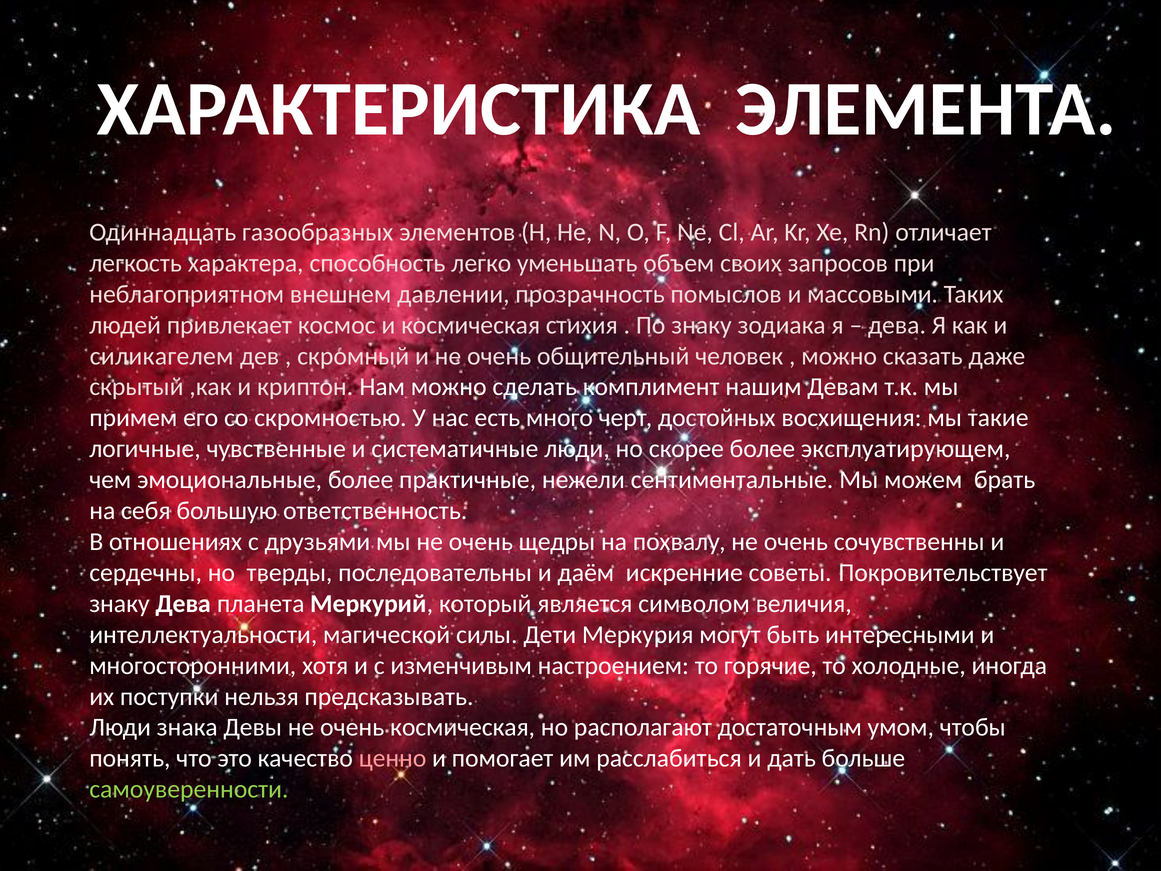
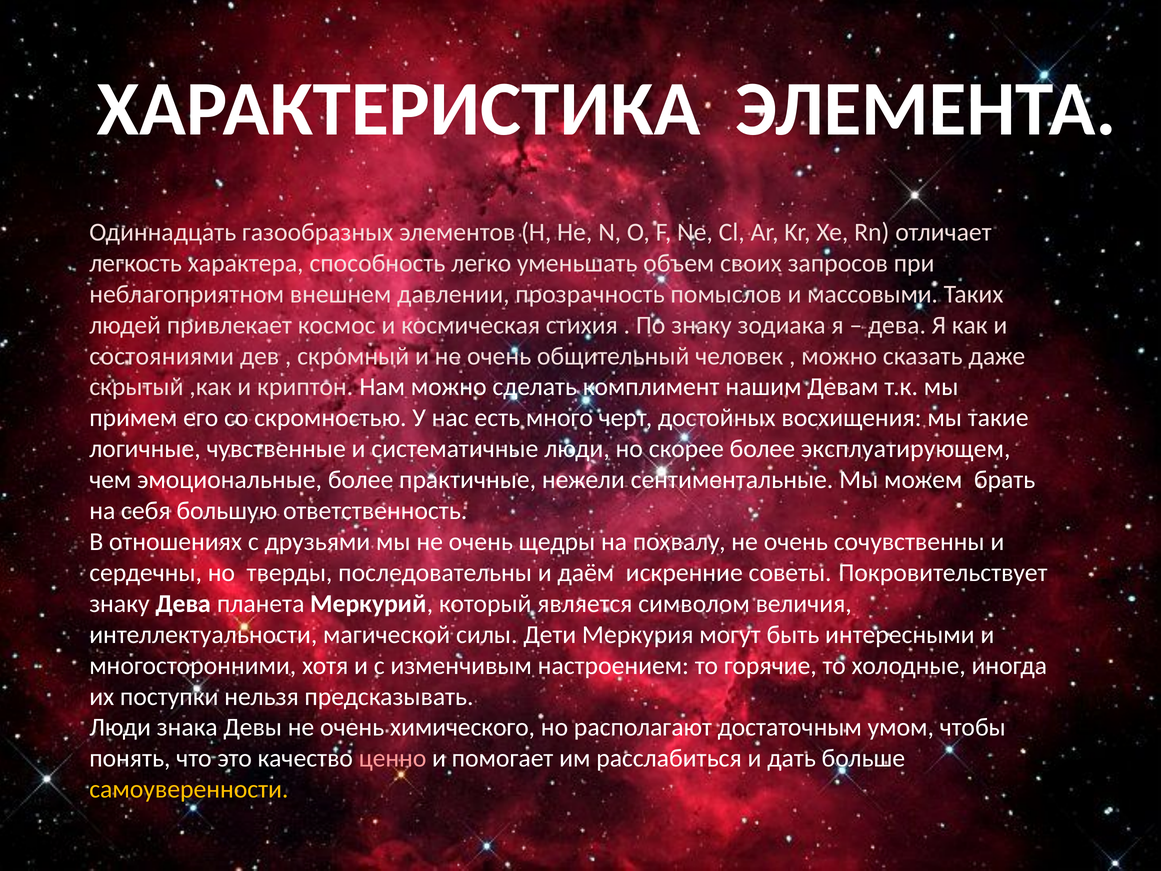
силикагелем: силикагелем -> состояниями
очень космическая: космическая -> химического
самоуверенности colour: light green -> yellow
